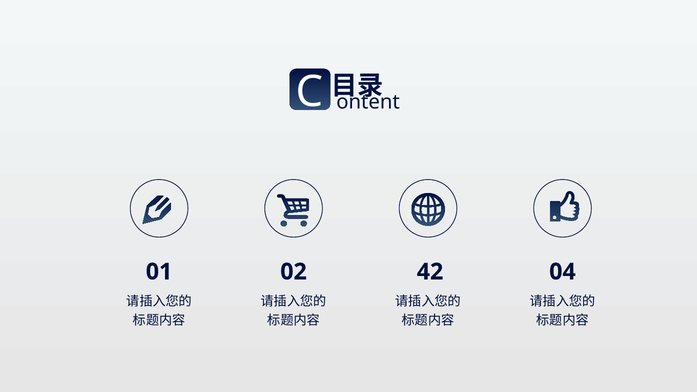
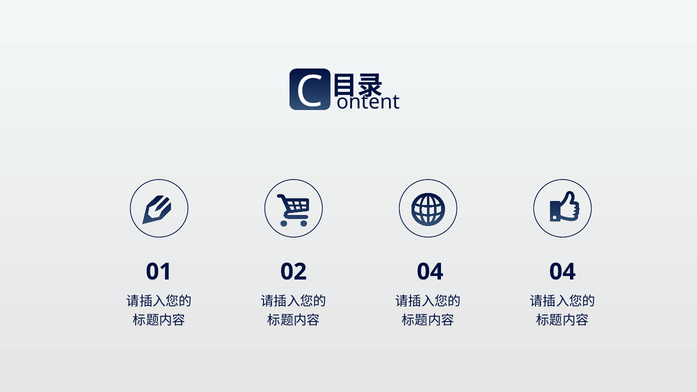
02 42: 42 -> 04
